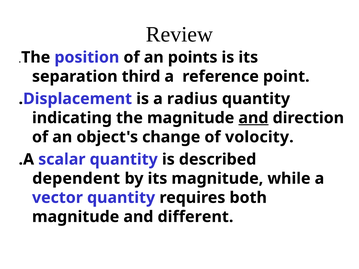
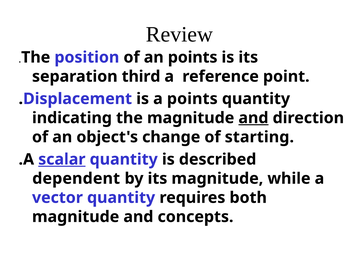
a radius: radius -> points
volocity: volocity -> starting
scalar underline: none -> present
different: different -> concepts
